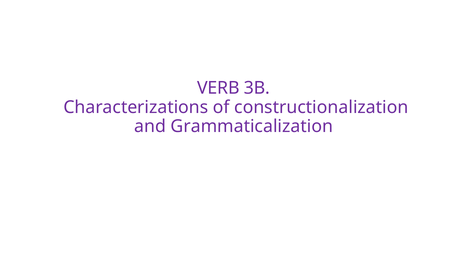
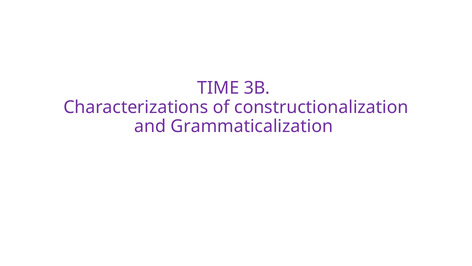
VERB: VERB -> TIME
